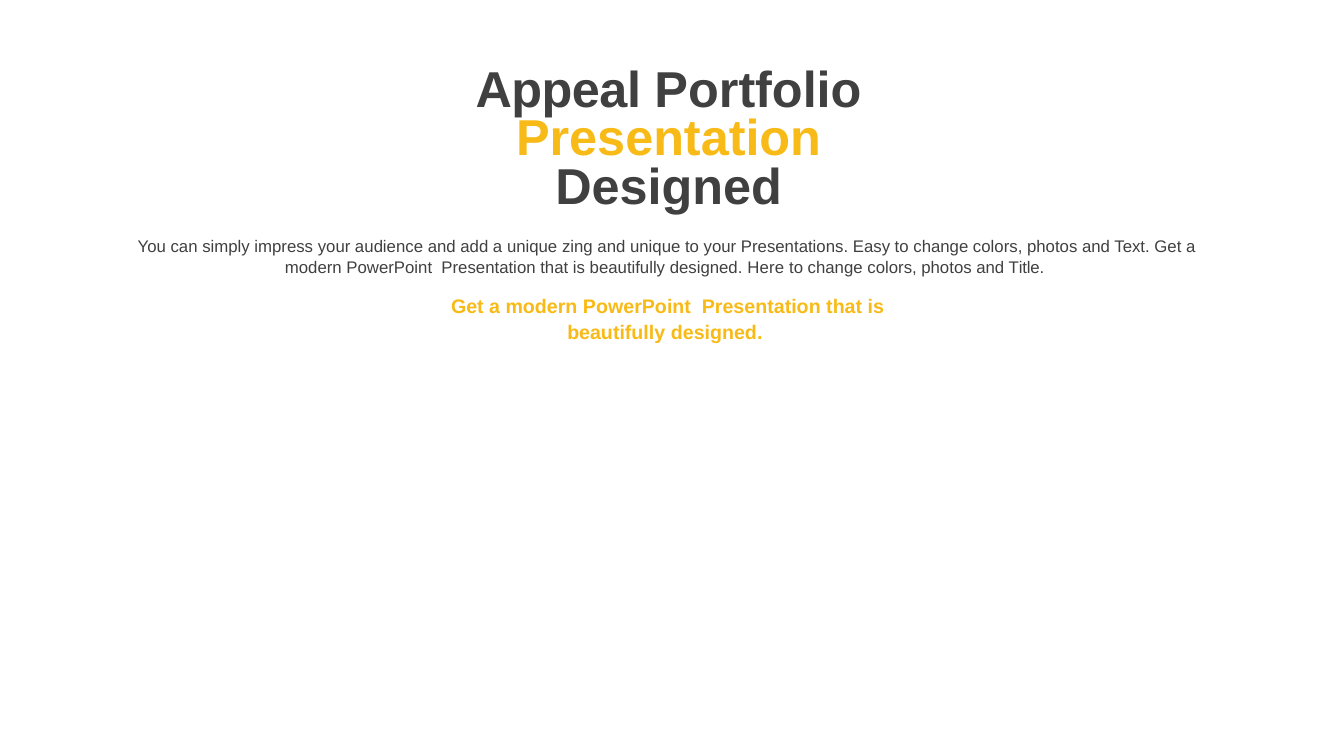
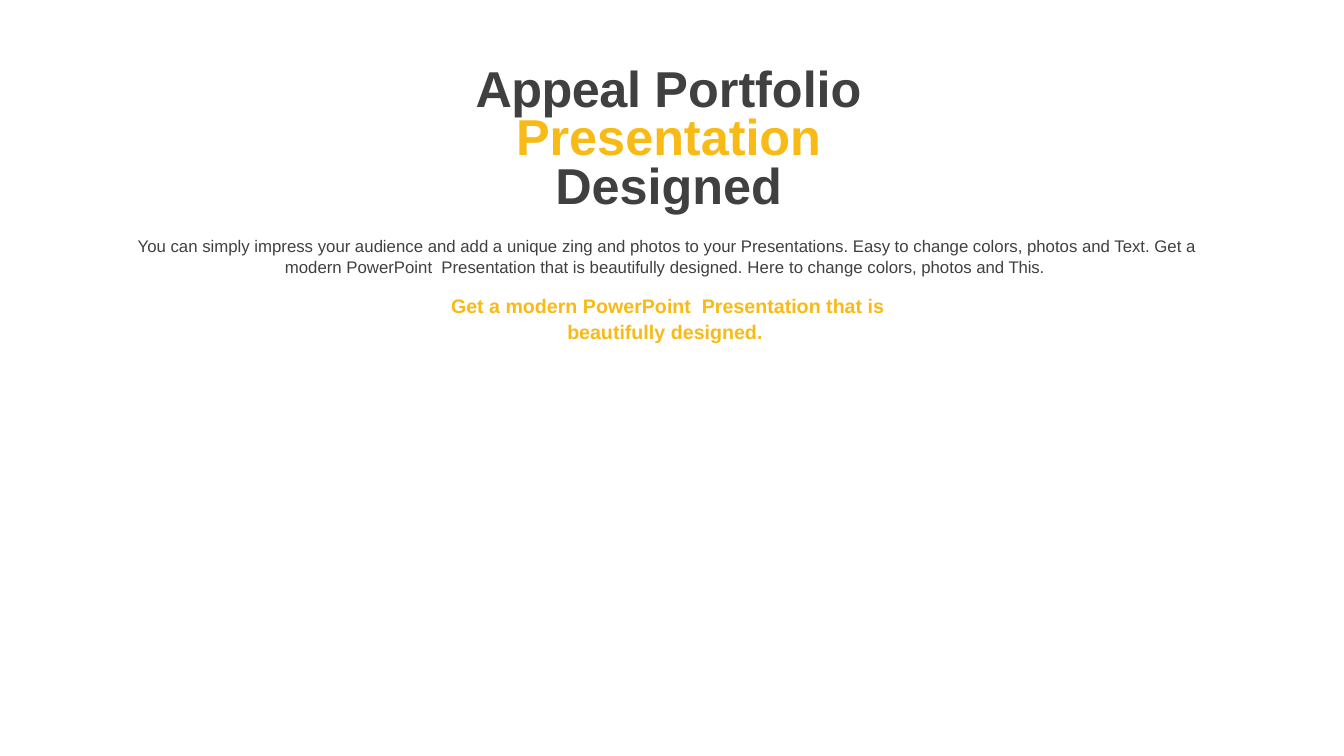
and unique: unique -> photos
Title: Title -> This
